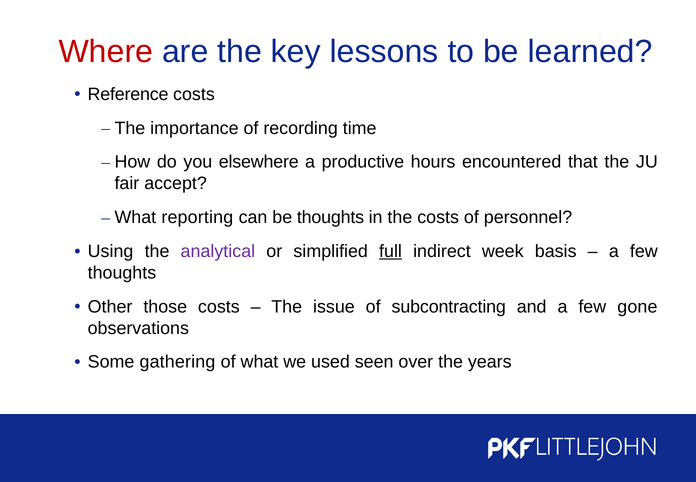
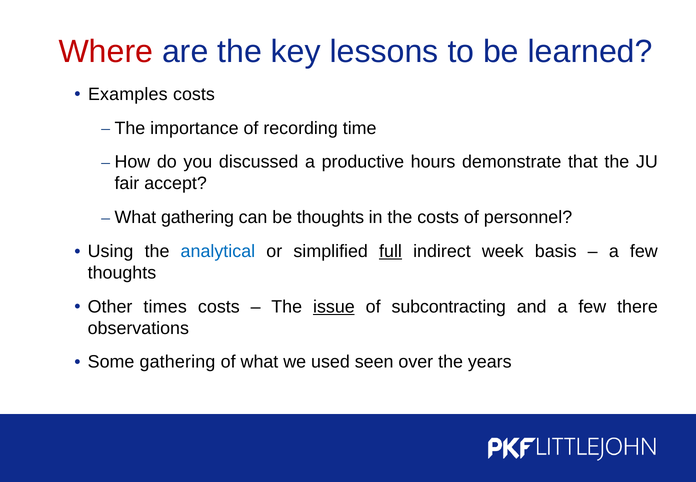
Reference: Reference -> Examples
elsewhere: elsewhere -> discussed
encountered: encountered -> demonstrate
What reporting: reporting -> gathering
analytical colour: purple -> blue
those: those -> times
issue underline: none -> present
gone: gone -> there
